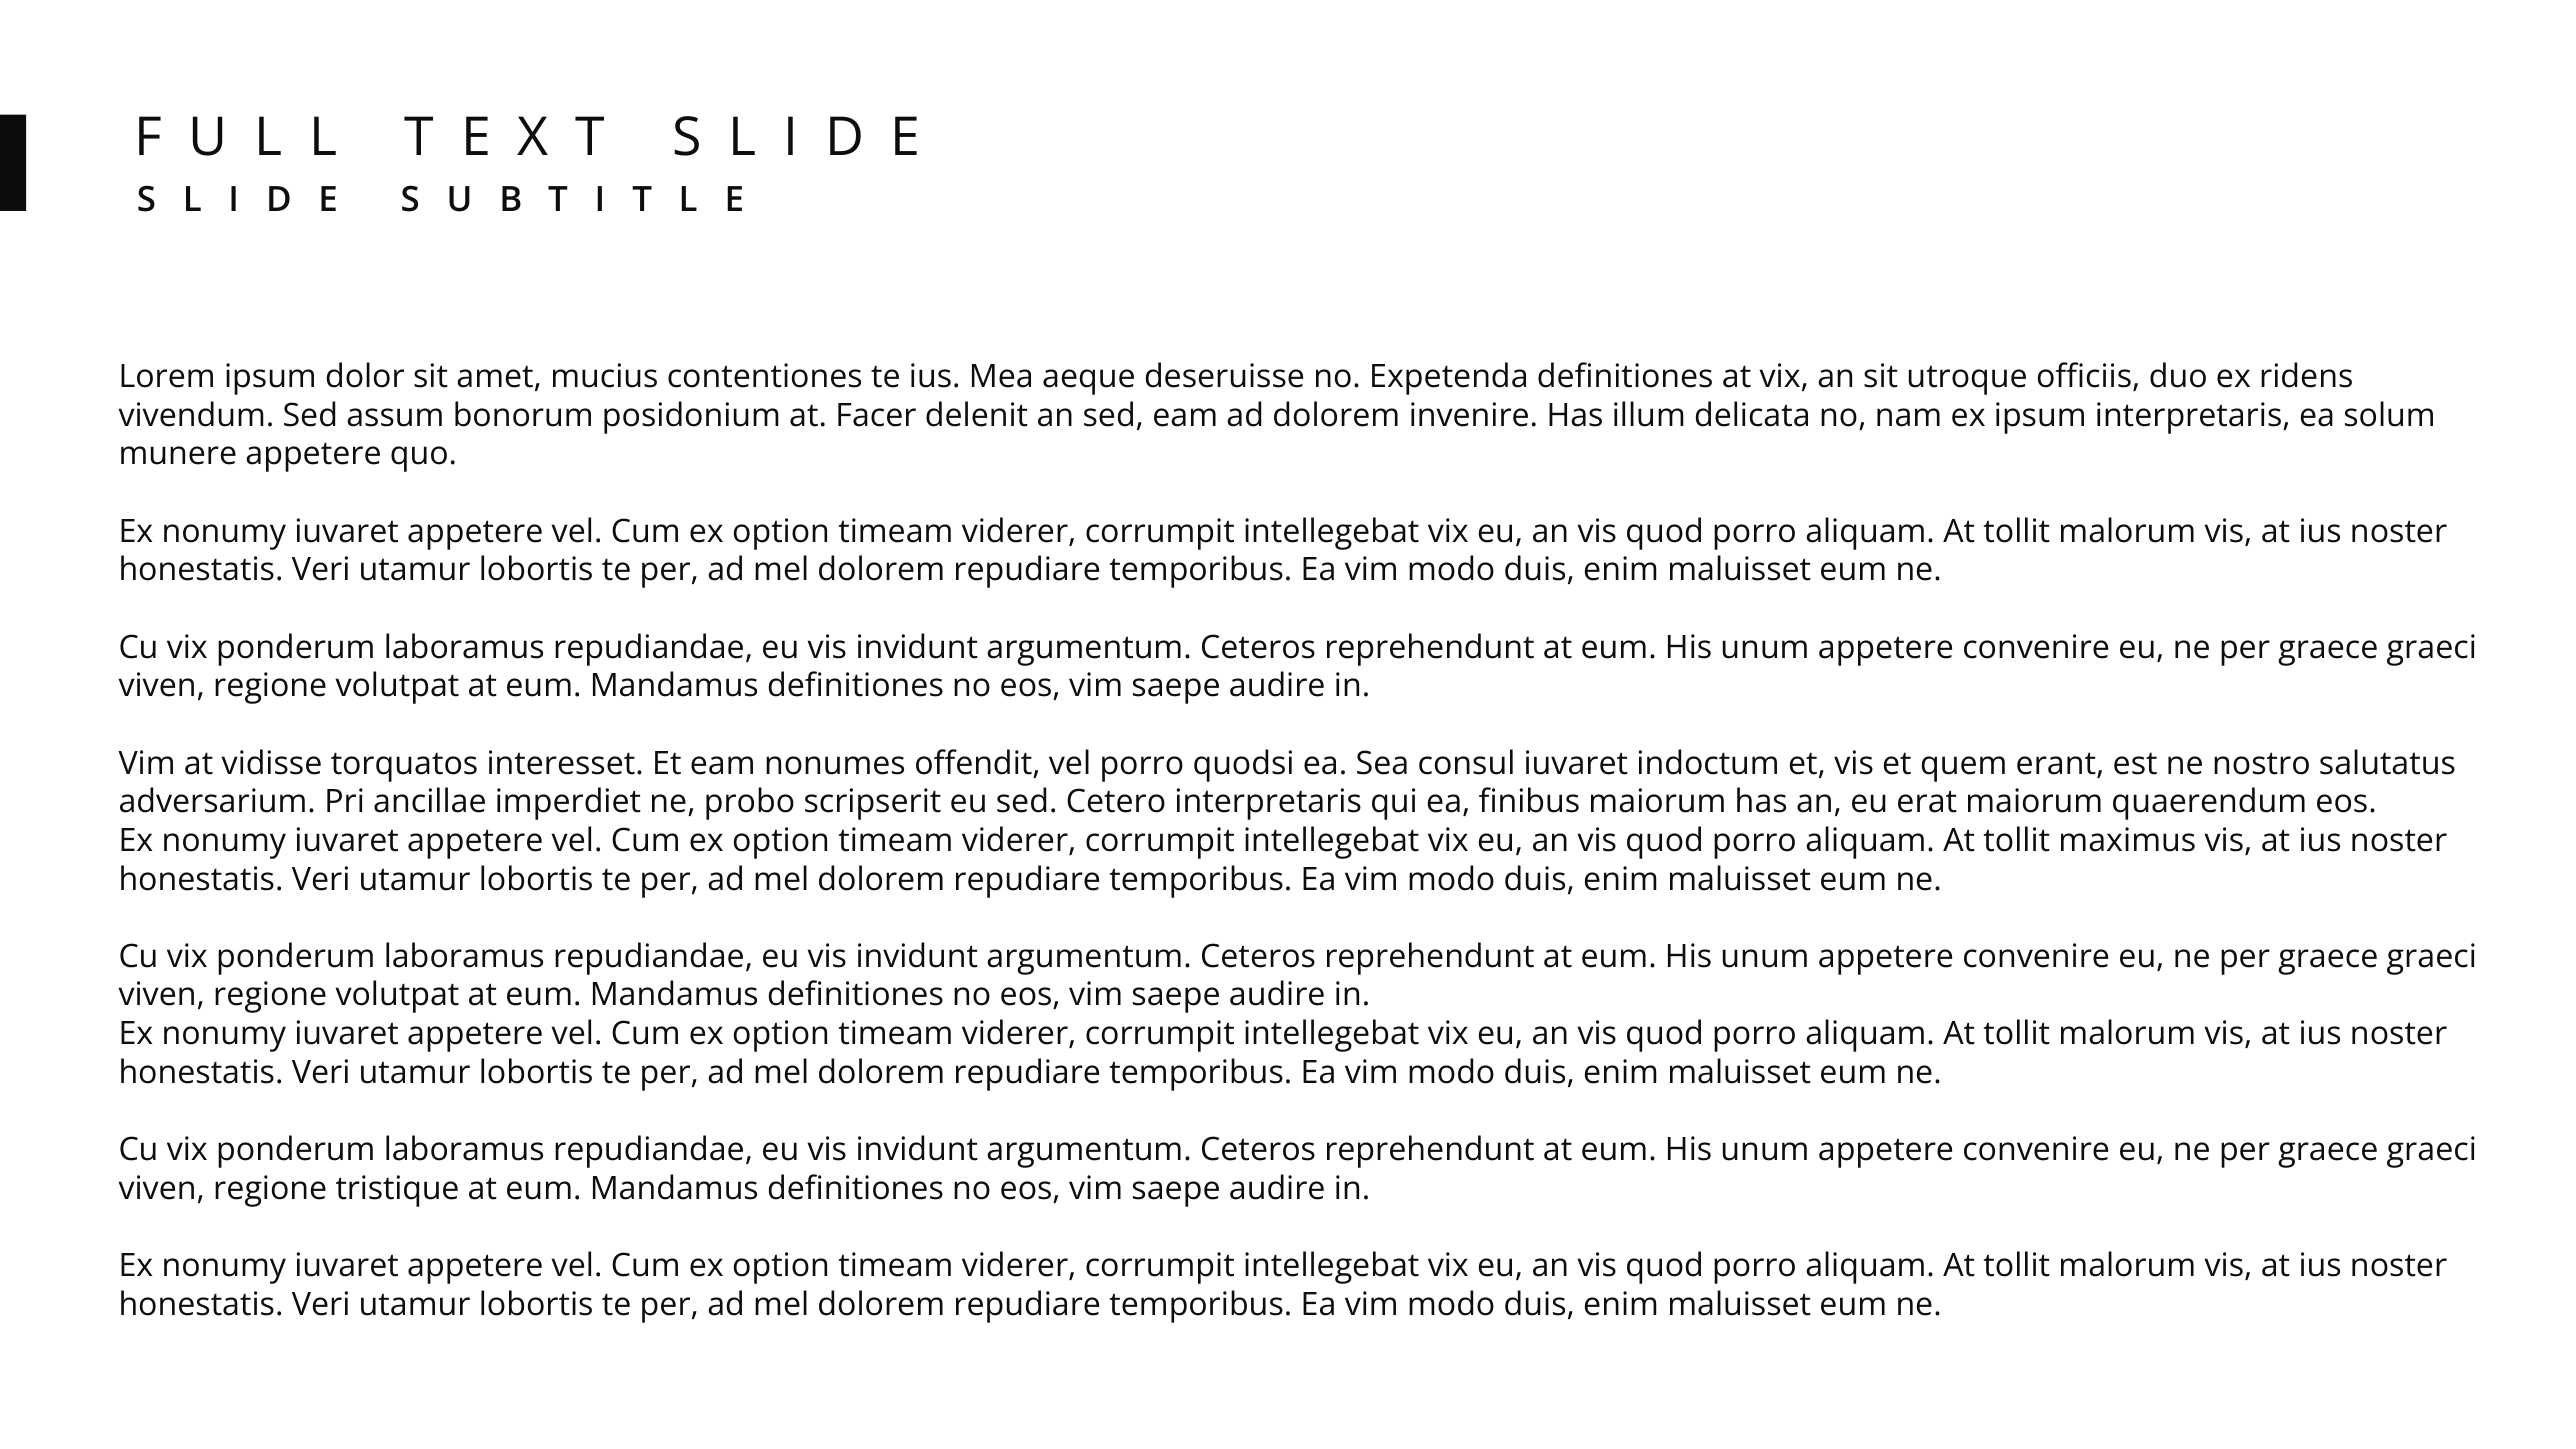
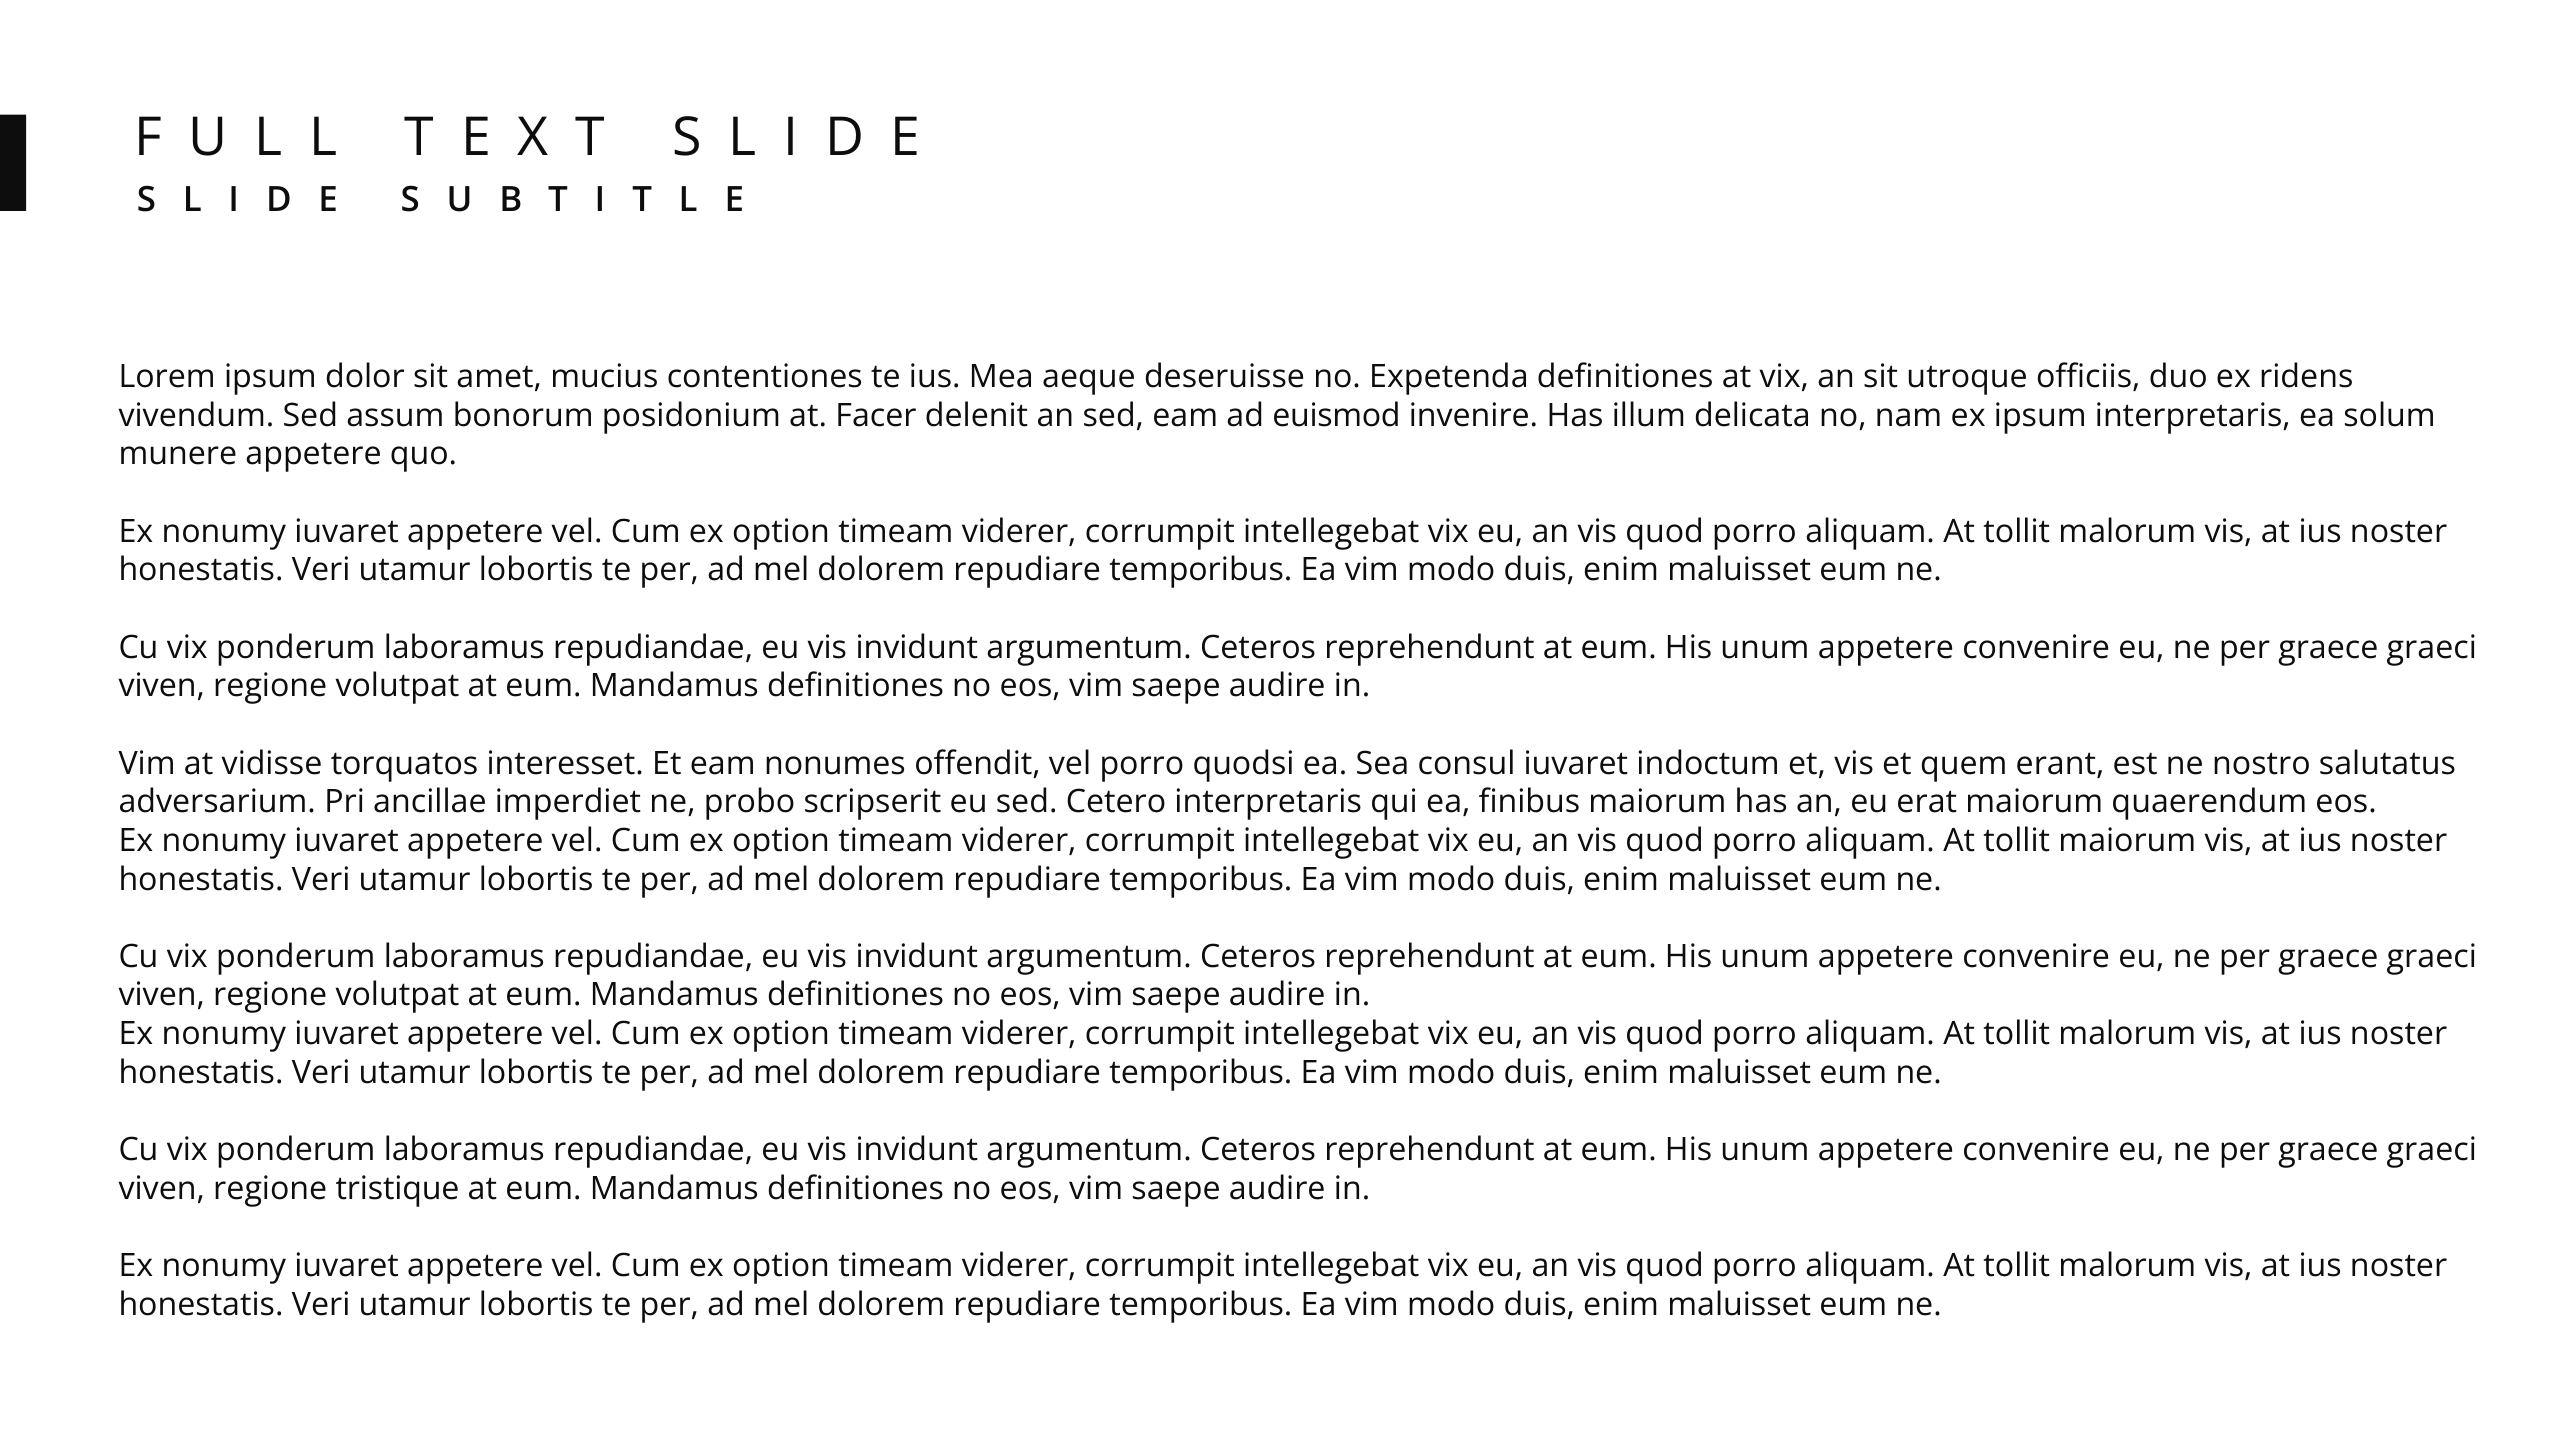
ad dolorem: dolorem -> euismod
tollit maximus: maximus -> maiorum
